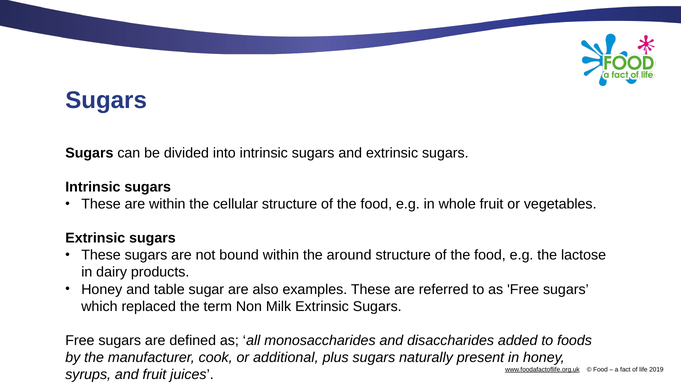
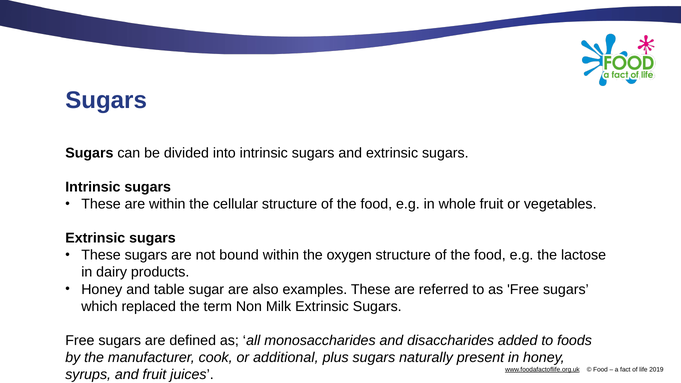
around: around -> oxygen
